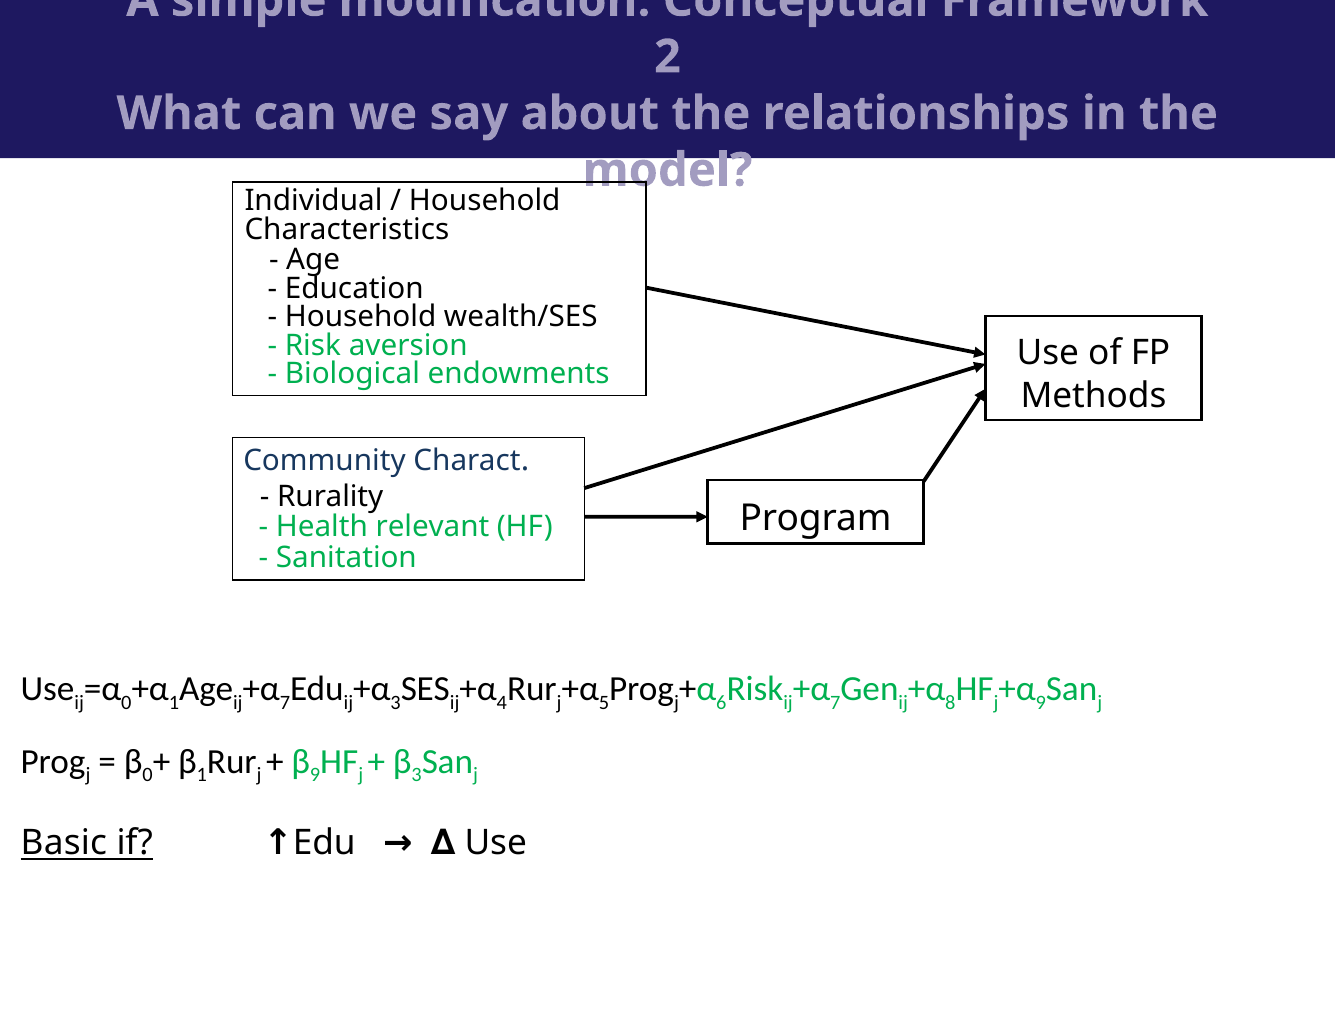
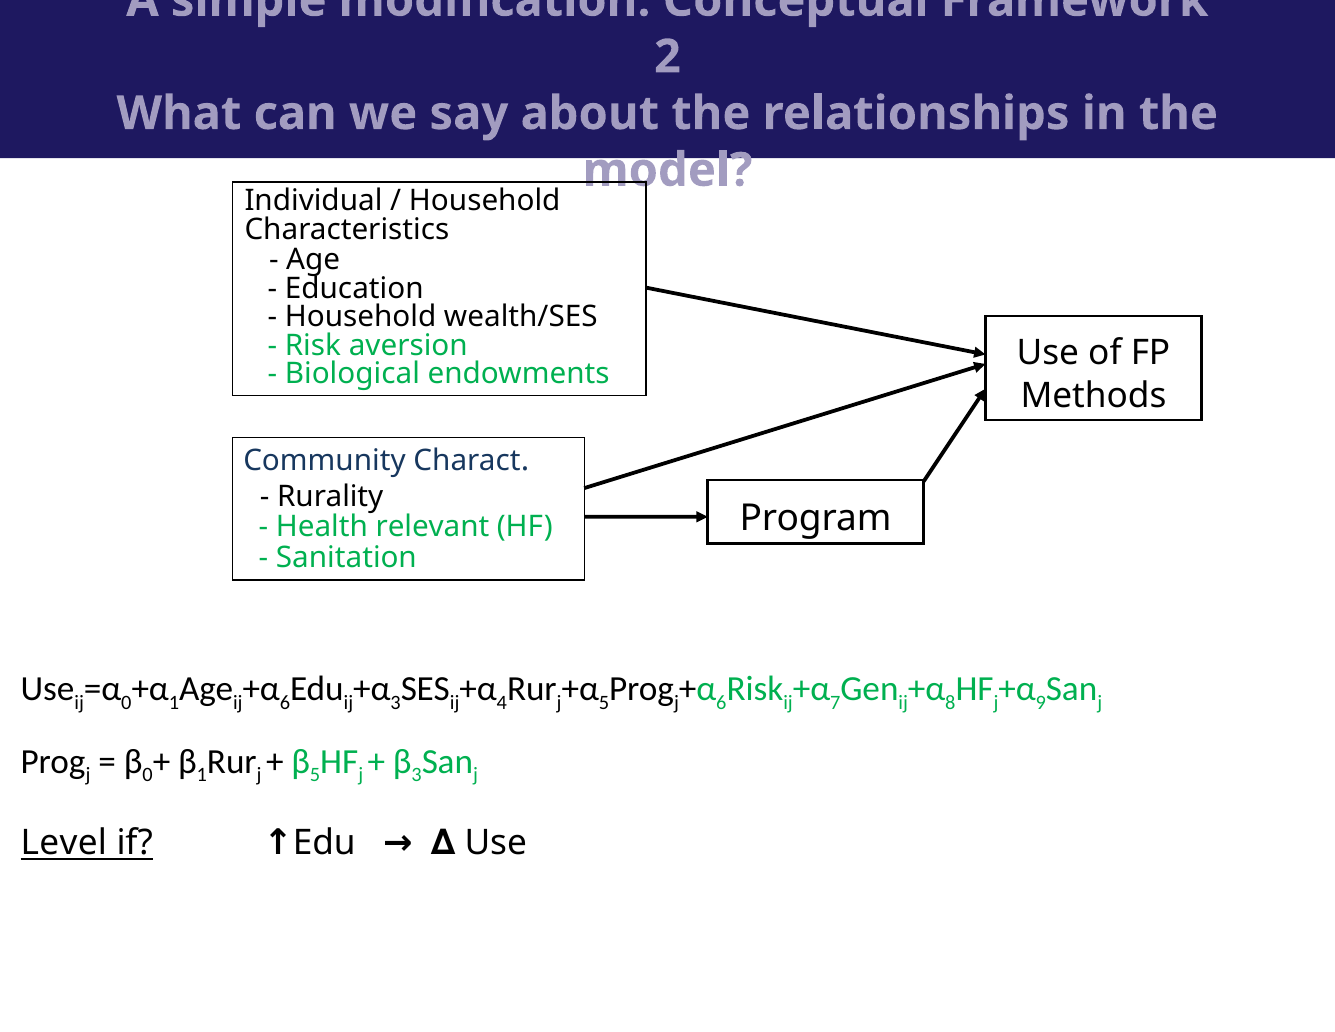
7 at (285, 703): 7 -> 6
9 at (315, 775): 9 -> 5
Basic: Basic -> Level
